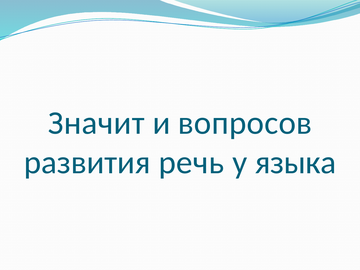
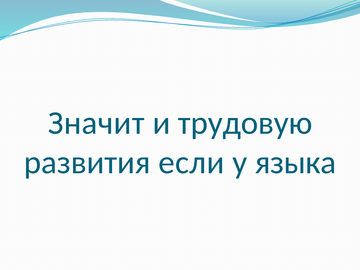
вопросов: вопросов -> трудовую
речь: речь -> если
